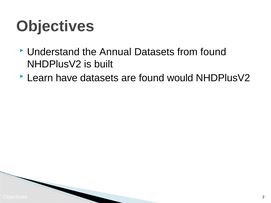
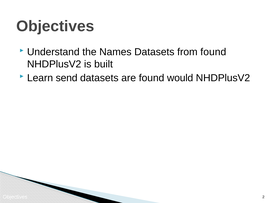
Annual: Annual -> Names
have: have -> send
